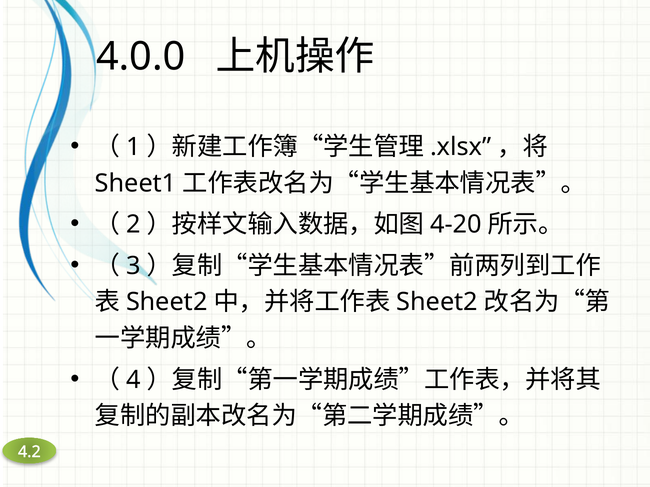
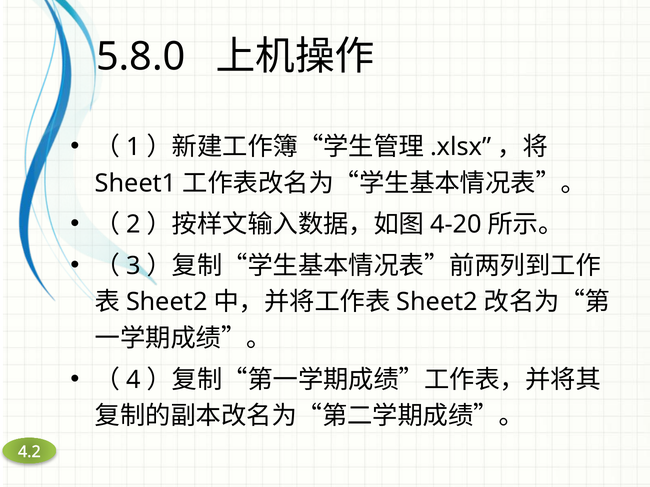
4.0.0: 4.0.0 -> 5.8.0
